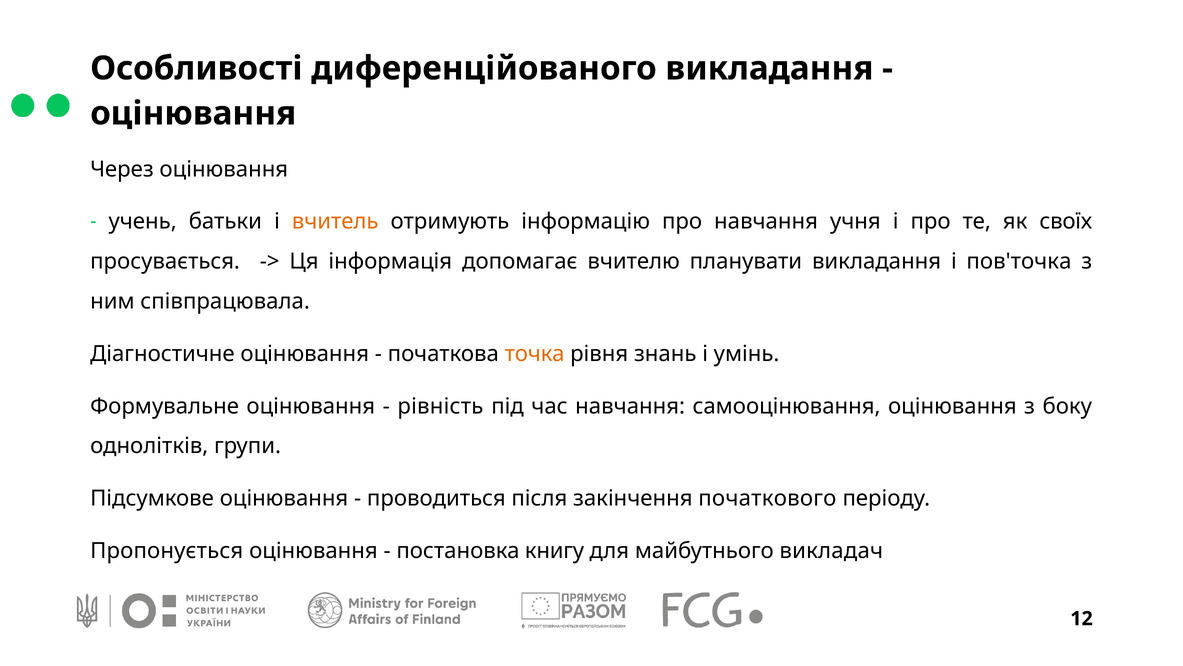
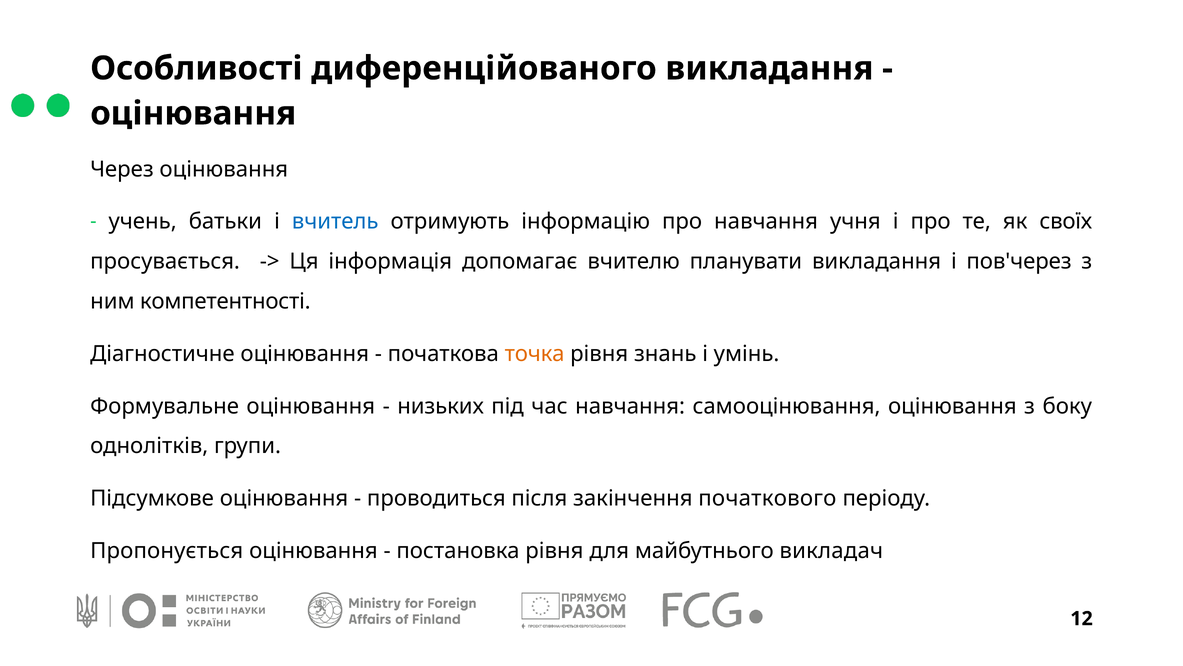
вчитель colour: orange -> blue
пов'точка: пов'точка -> пов'через
співпрацювала: співпрацювала -> компетентності
рівність: рівність -> низьких
постановка книгу: книгу -> рівня
